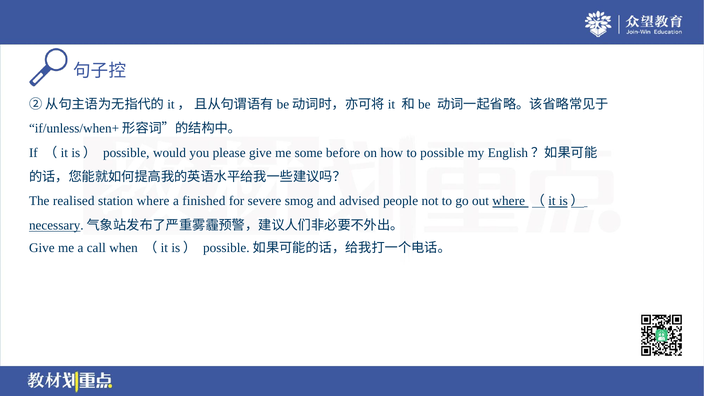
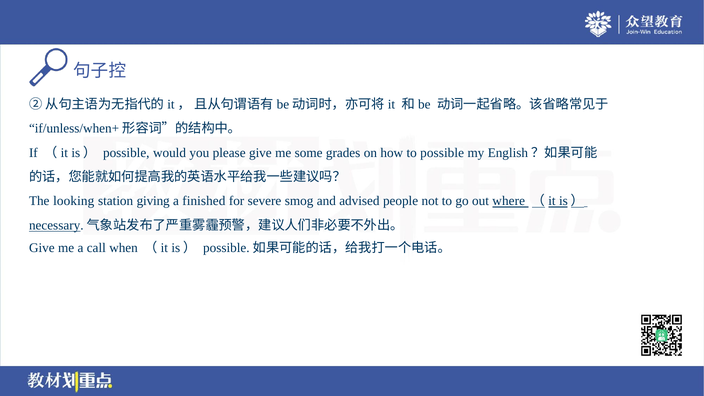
before: before -> grades
realised: realised -> looking
station where: where -> giving
